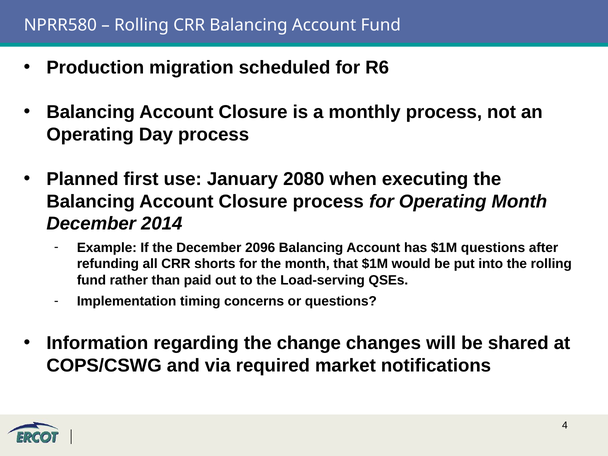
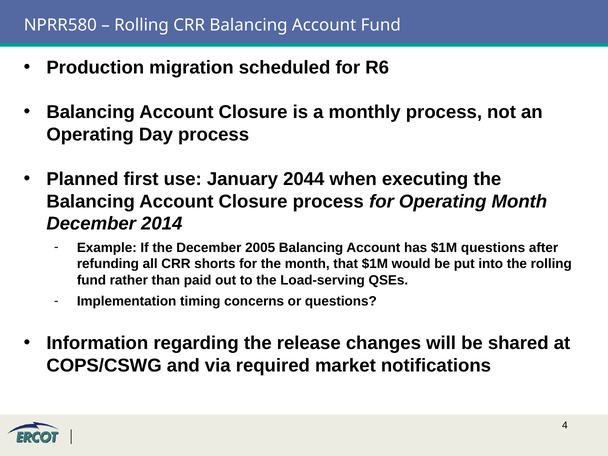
2080: 2080 -> 2044
2096: 2096 -> 2005
change: change -> release
